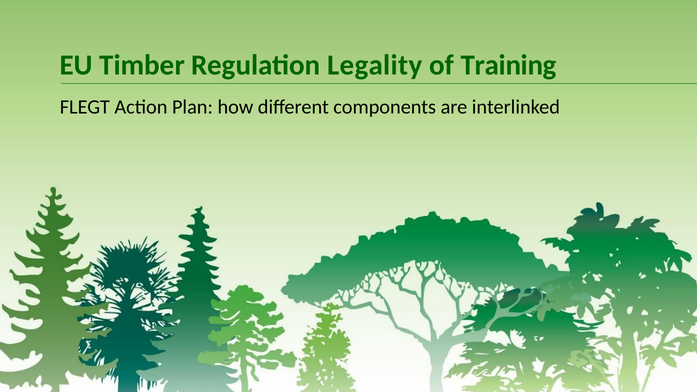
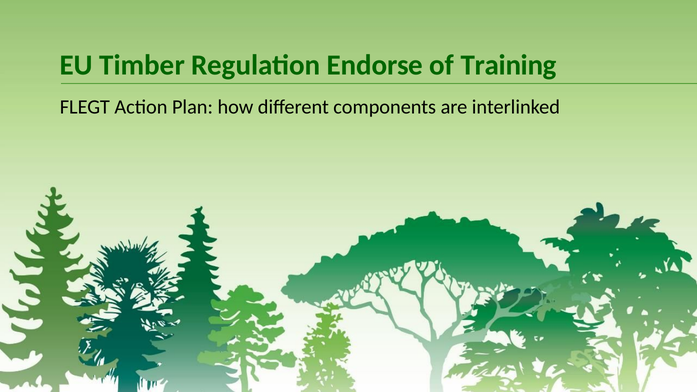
Legality: Legality -> Endorse
